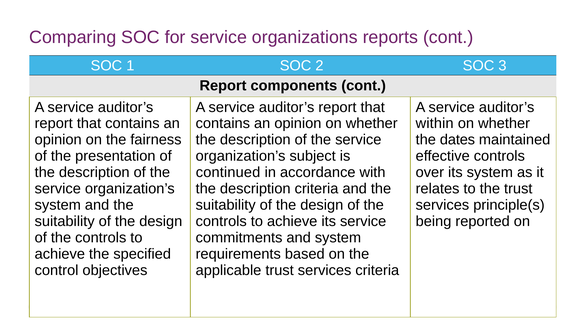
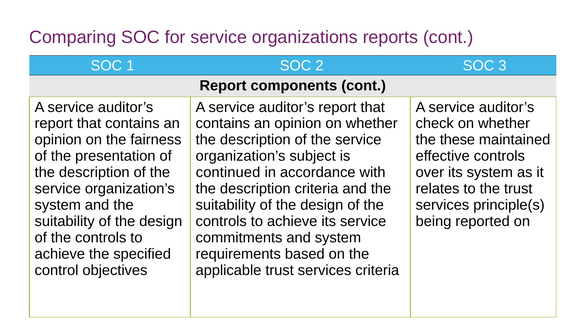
within: within -> check
dates: dates -> these
